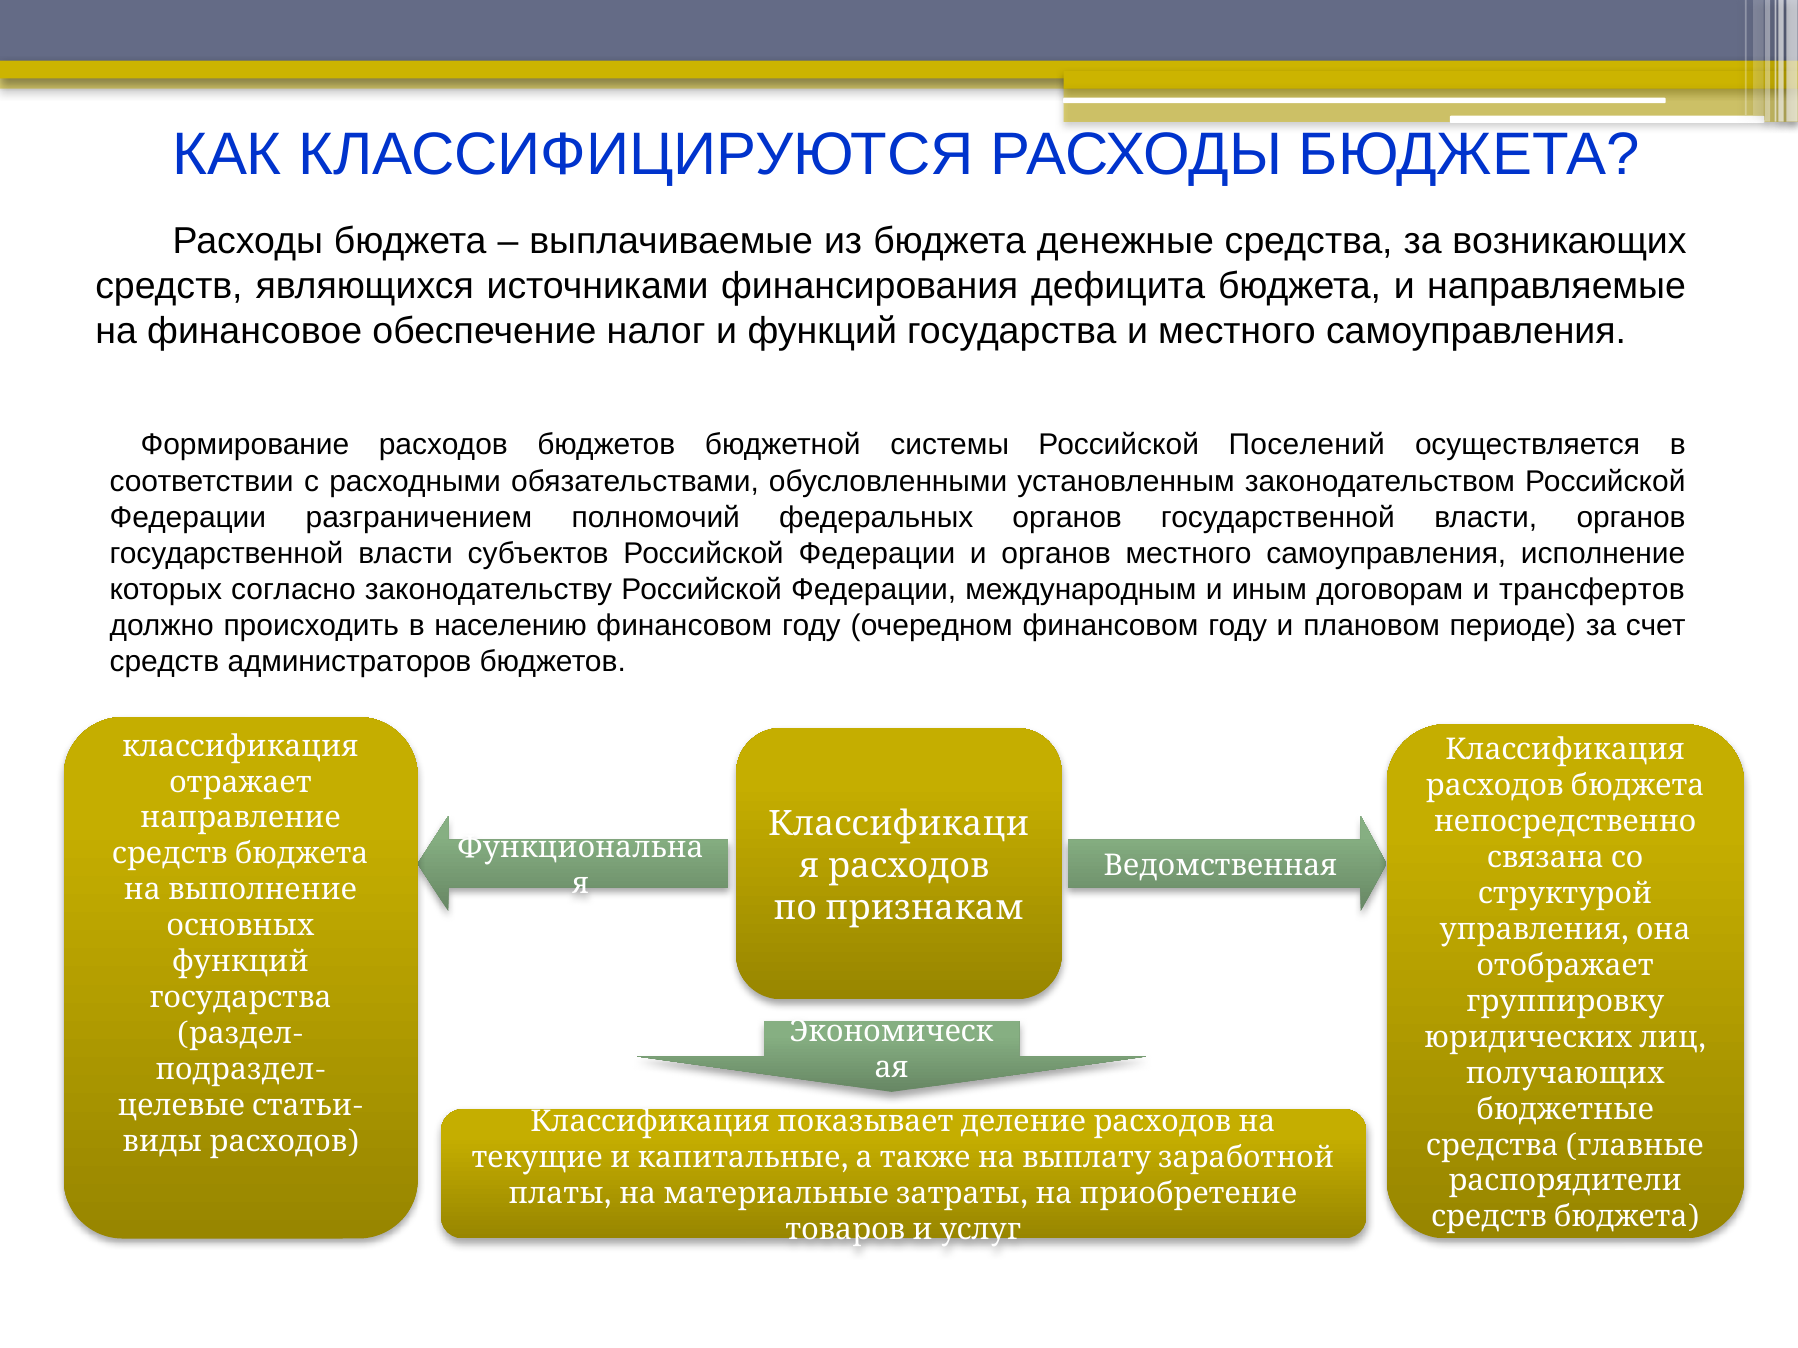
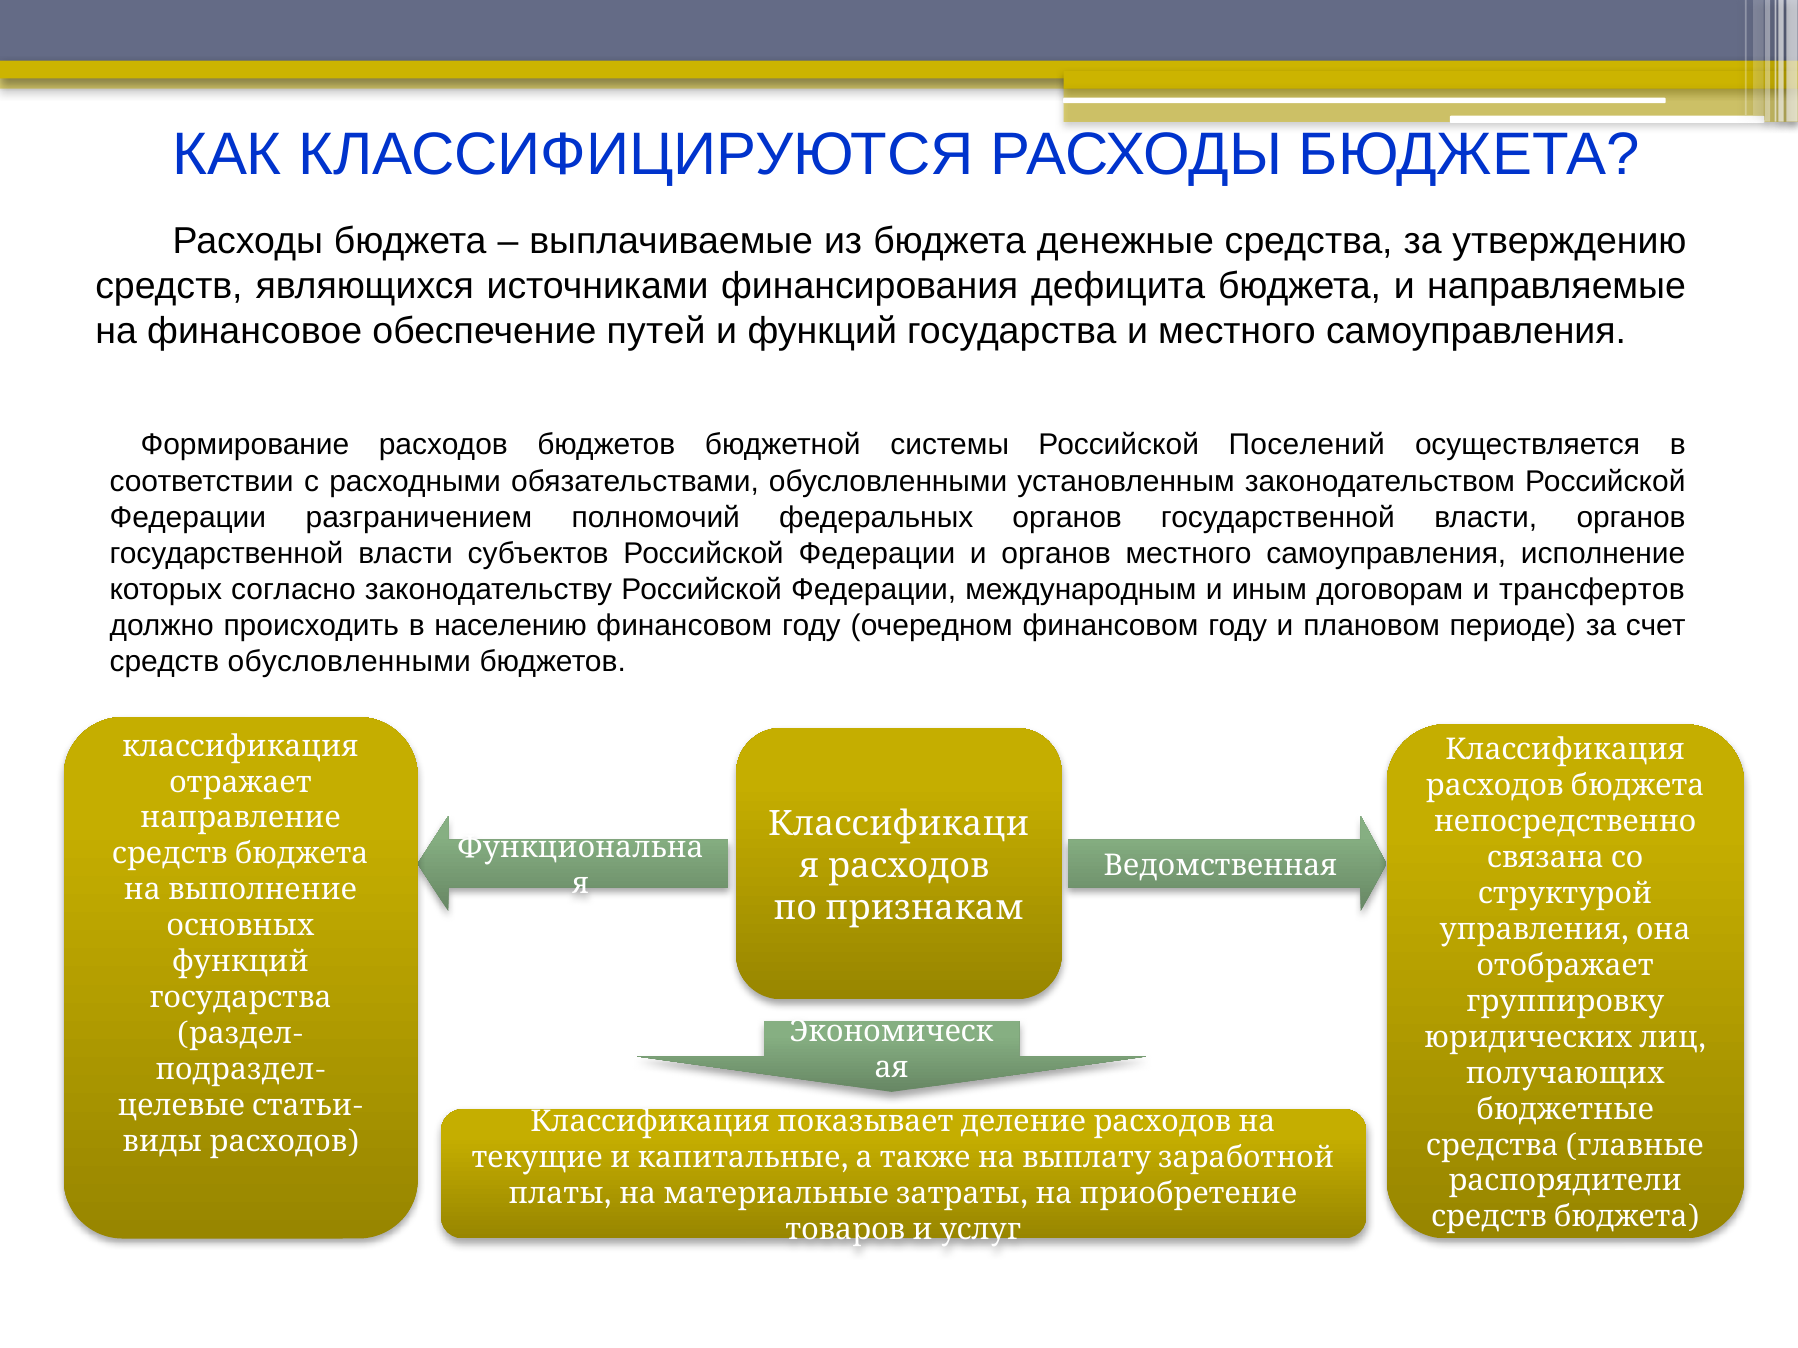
возникающих: возникающих -> утверждению
налог: налог -> путей
средств администраторов: администраторов -> обусловленными
